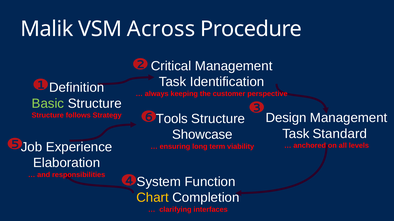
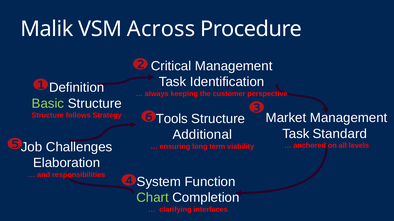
Design: Design -> Market
Showcase: Showcase -> Additional
Experience: Experience -> Challenges
Chart colour: yellow -> light green
